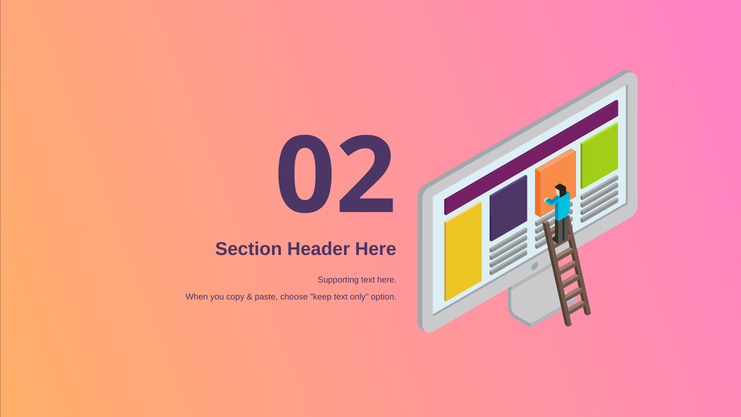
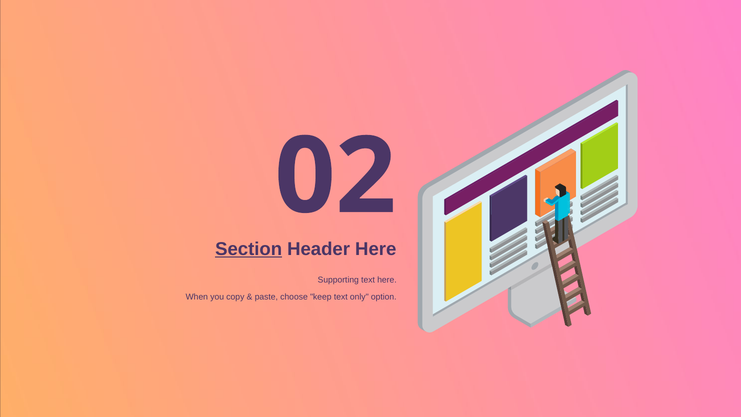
Section underline: none -> present
